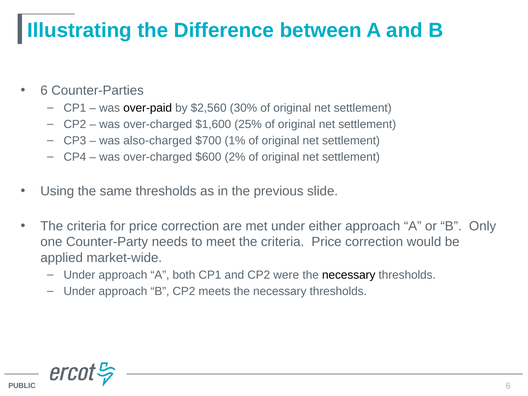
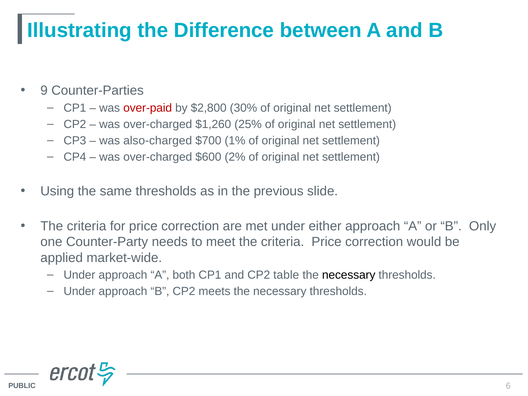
6 at (44, 91): 6 -> 9
over-paid colour: black -> red
$2,560: $2,560 -> $2,800
$1,600: $1,600 -> $1,260
were: were -> table
